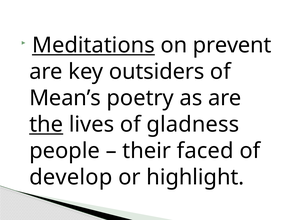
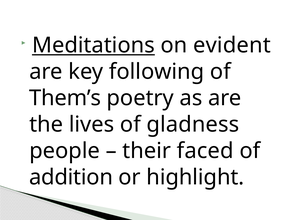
prevent: prevent -> evident
outsiders: outsiders -> following
Mean’s: Mean’s -> Them’s
the underline: present -> none
develop: develop -> addition
